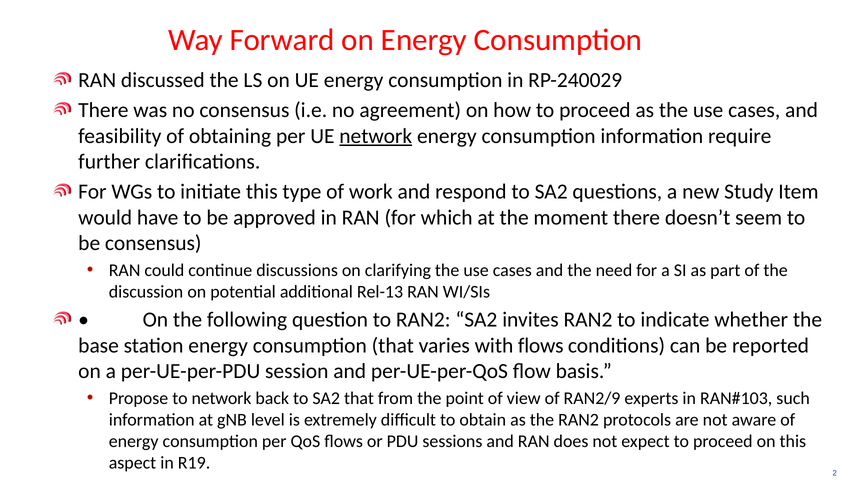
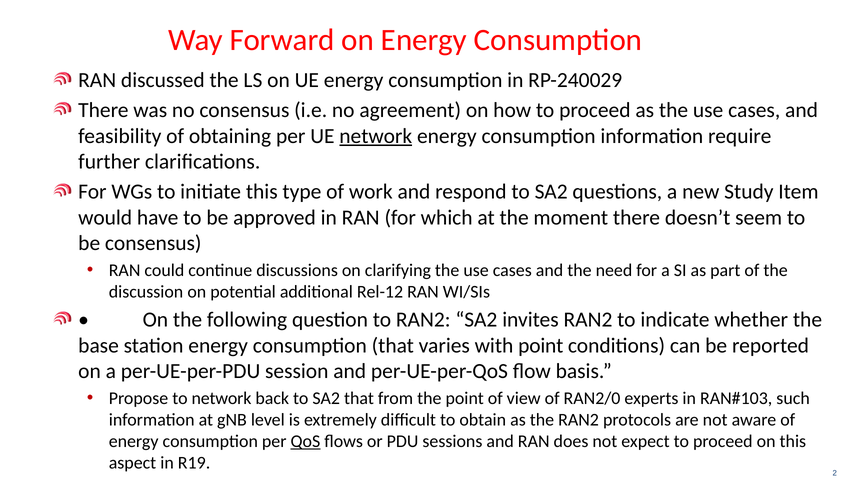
Rel-13: Rel-13 -> Rel-12
with flows: flows -> point
RAN2/9: RAN2/9 -> RAN2/0
QoS underline: none -> present
